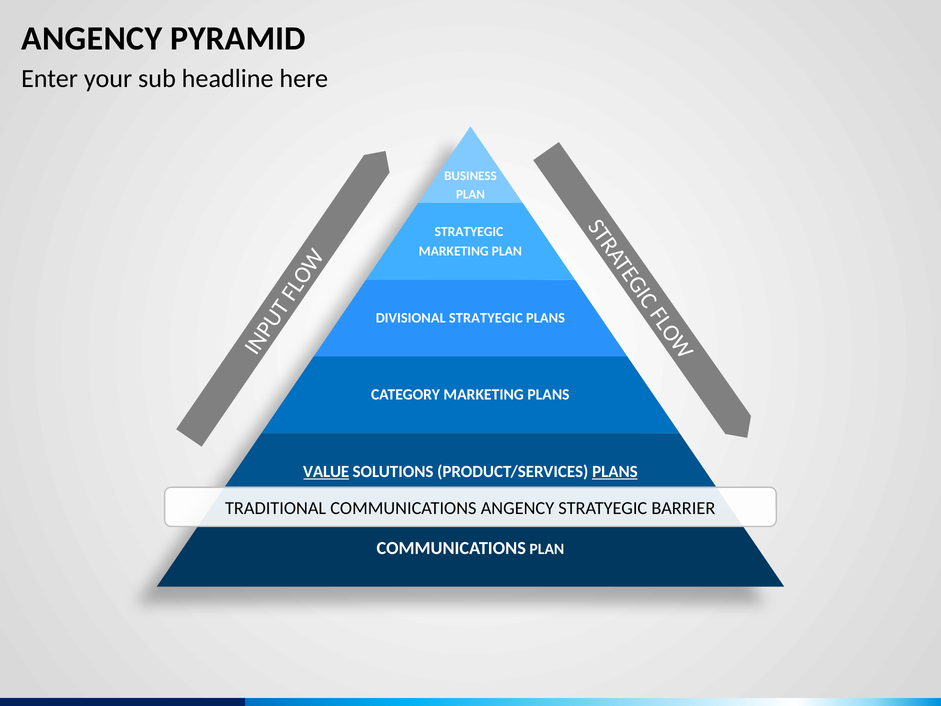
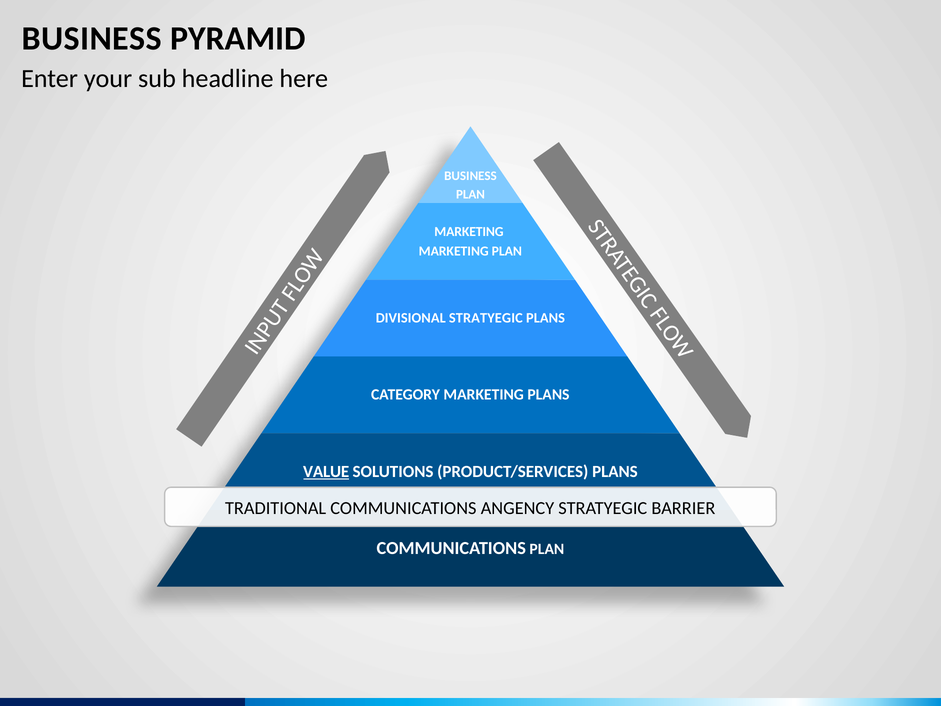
ANGENCY at (92, 39): ANGENCY -> BUSINESS
STRATYEGIC at (469, 231): STRATYEGIC -> MARKETING
PLANS at (615, 471) underline: present -> none
